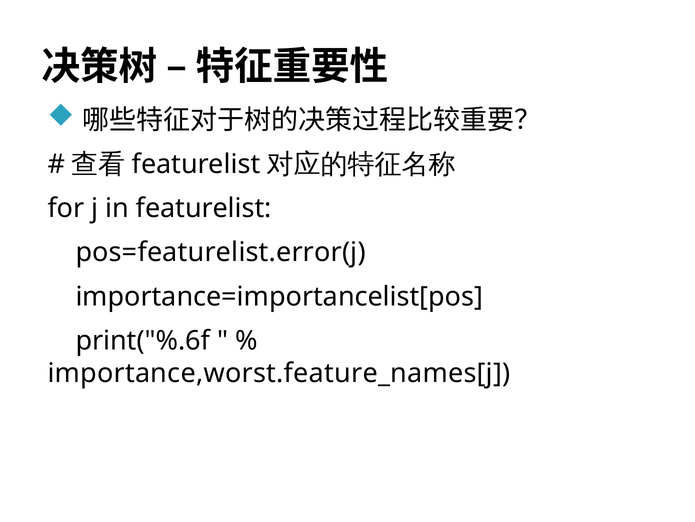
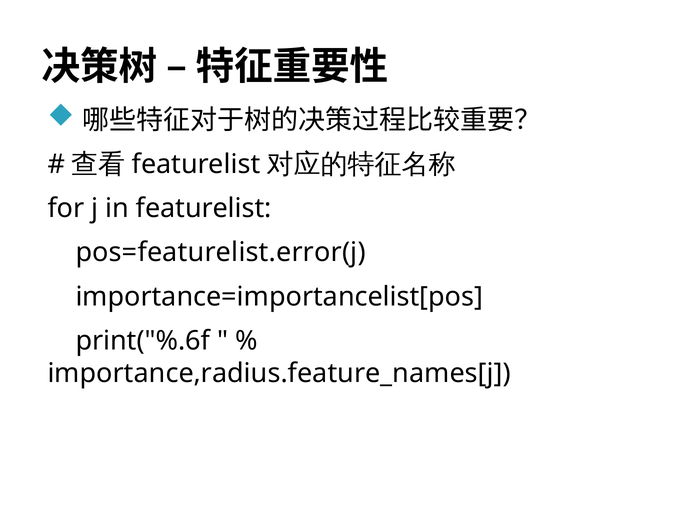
importance,worst.feature_names[j: importance,worst.feature_names[j -> importance,radius.feature_names[j
